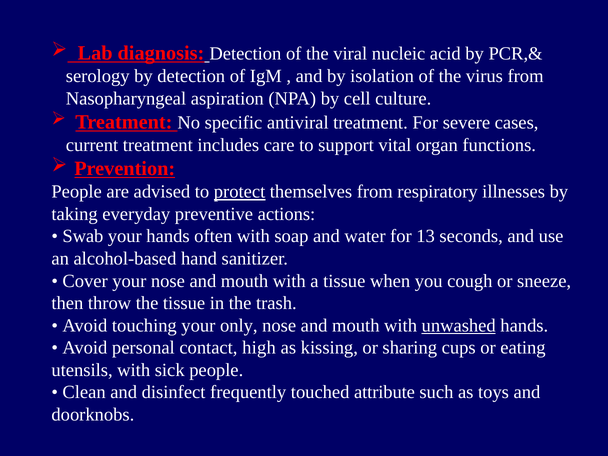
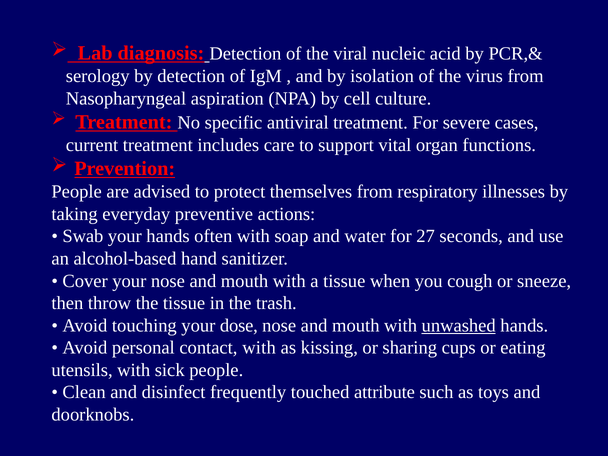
protect underline: present -> none
13: 13 -> 27
only: only -> dose
contact high: high -> with
